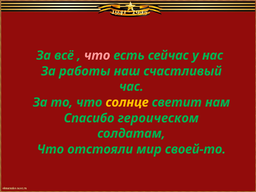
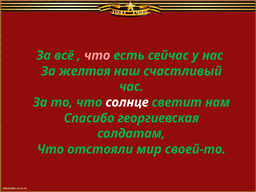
работы: работы -> желтая
солнце colour: yellow -> white
героическом: героическом -> георгиевская
